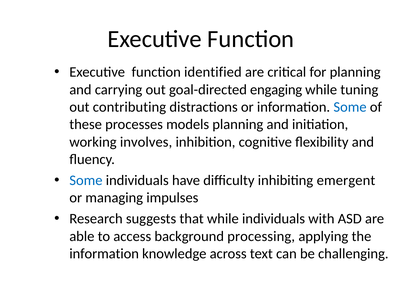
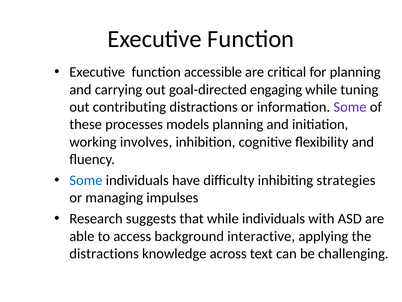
identified: identified -> accessible
Some at (350, 107) colour: blue -> purple
emergent: emergent -> strategies
processing: processing -> interactive
information at (104, 253): information -> distractions
